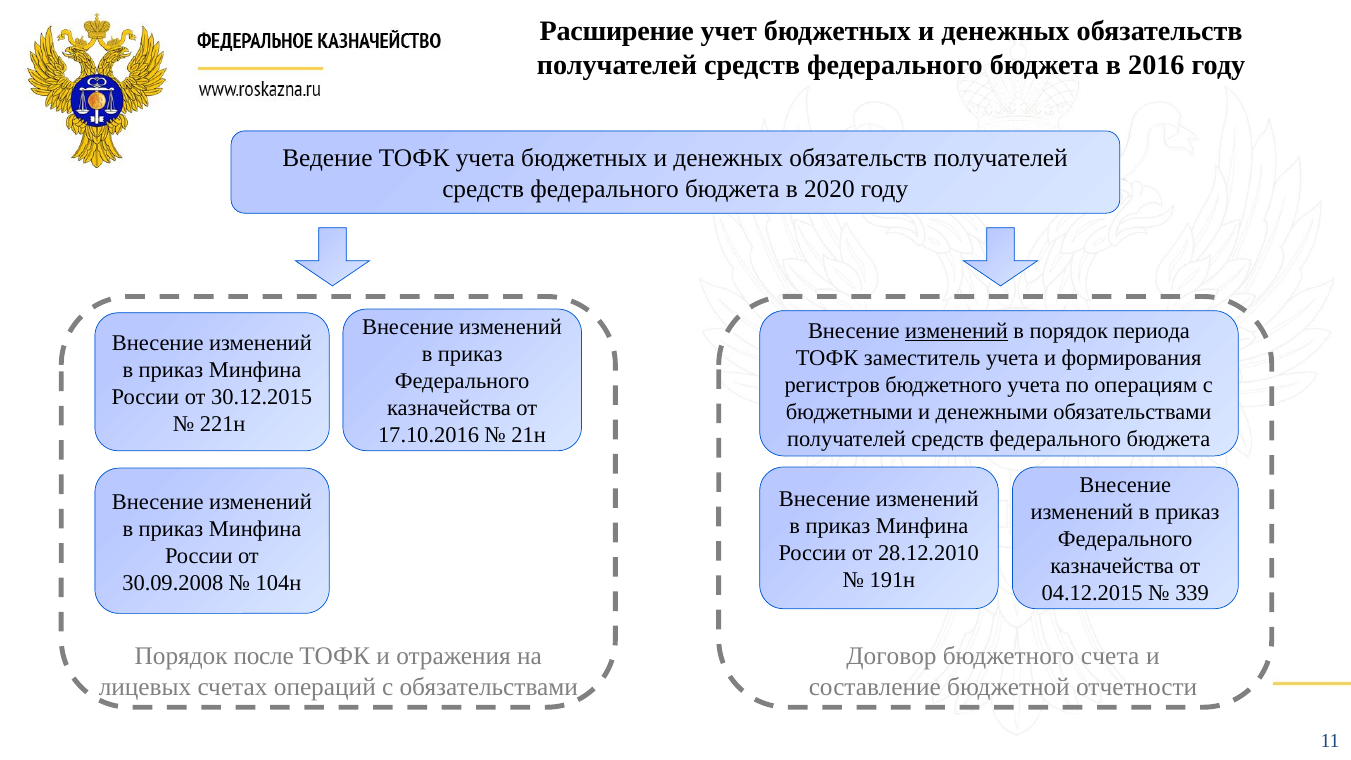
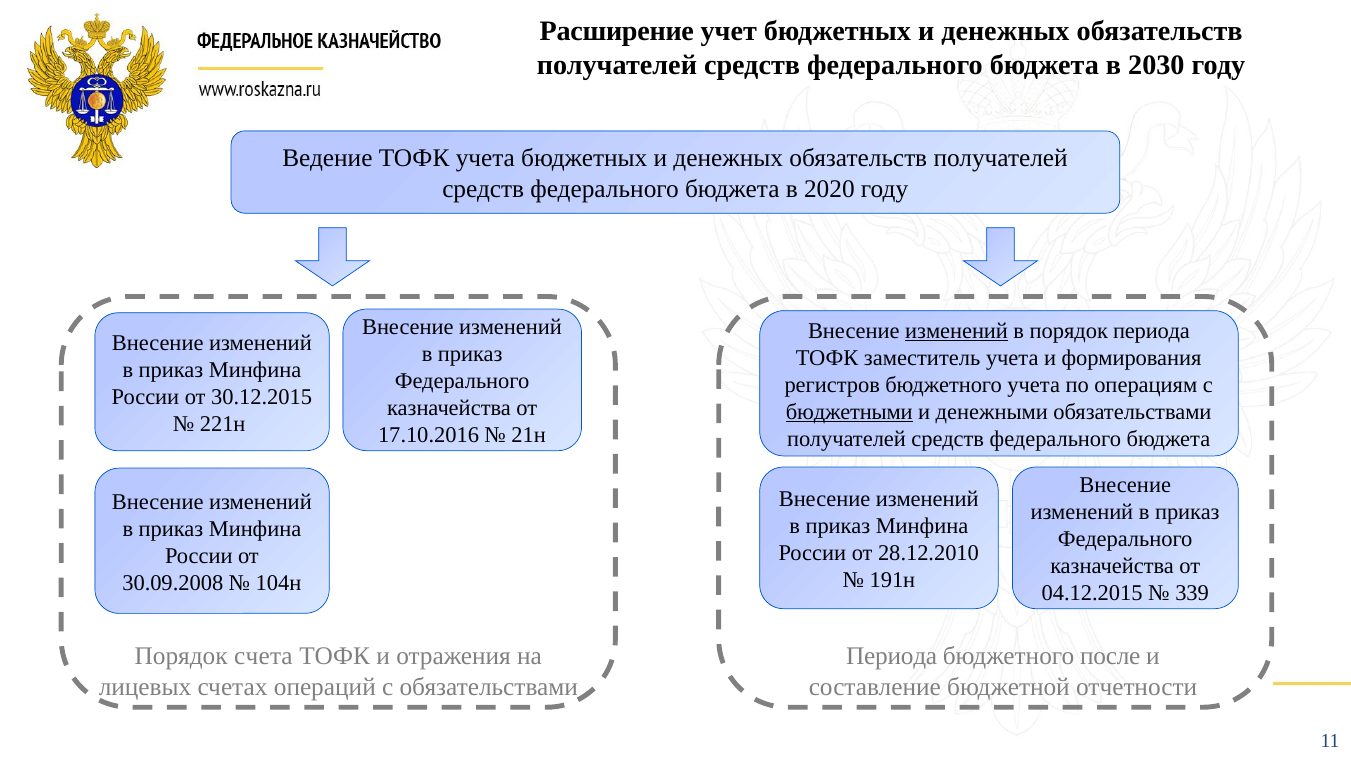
2016: 2016 -> 2030
бюджетными underline: none -> present
после: после -> счета
Договор at (892, 656): Договор -> Периода
счета: счета -> после
